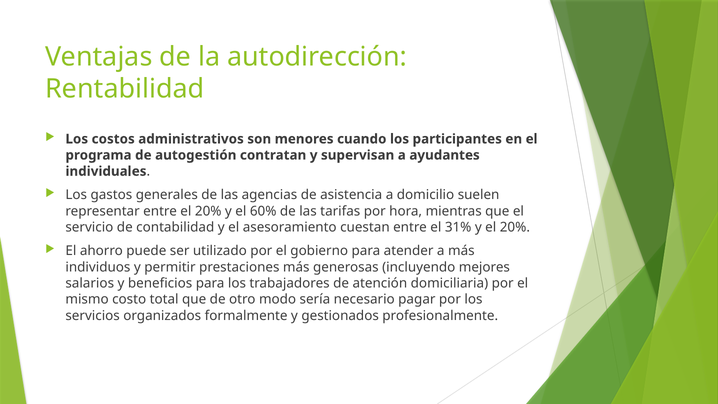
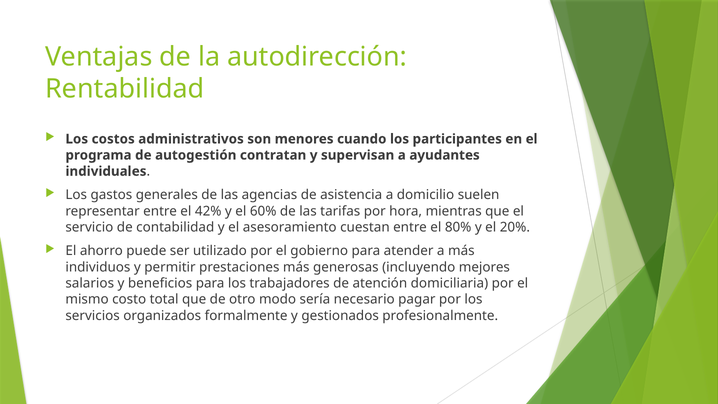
entre el 20%: 20% -> 42%
31%: 31% -> 80%
